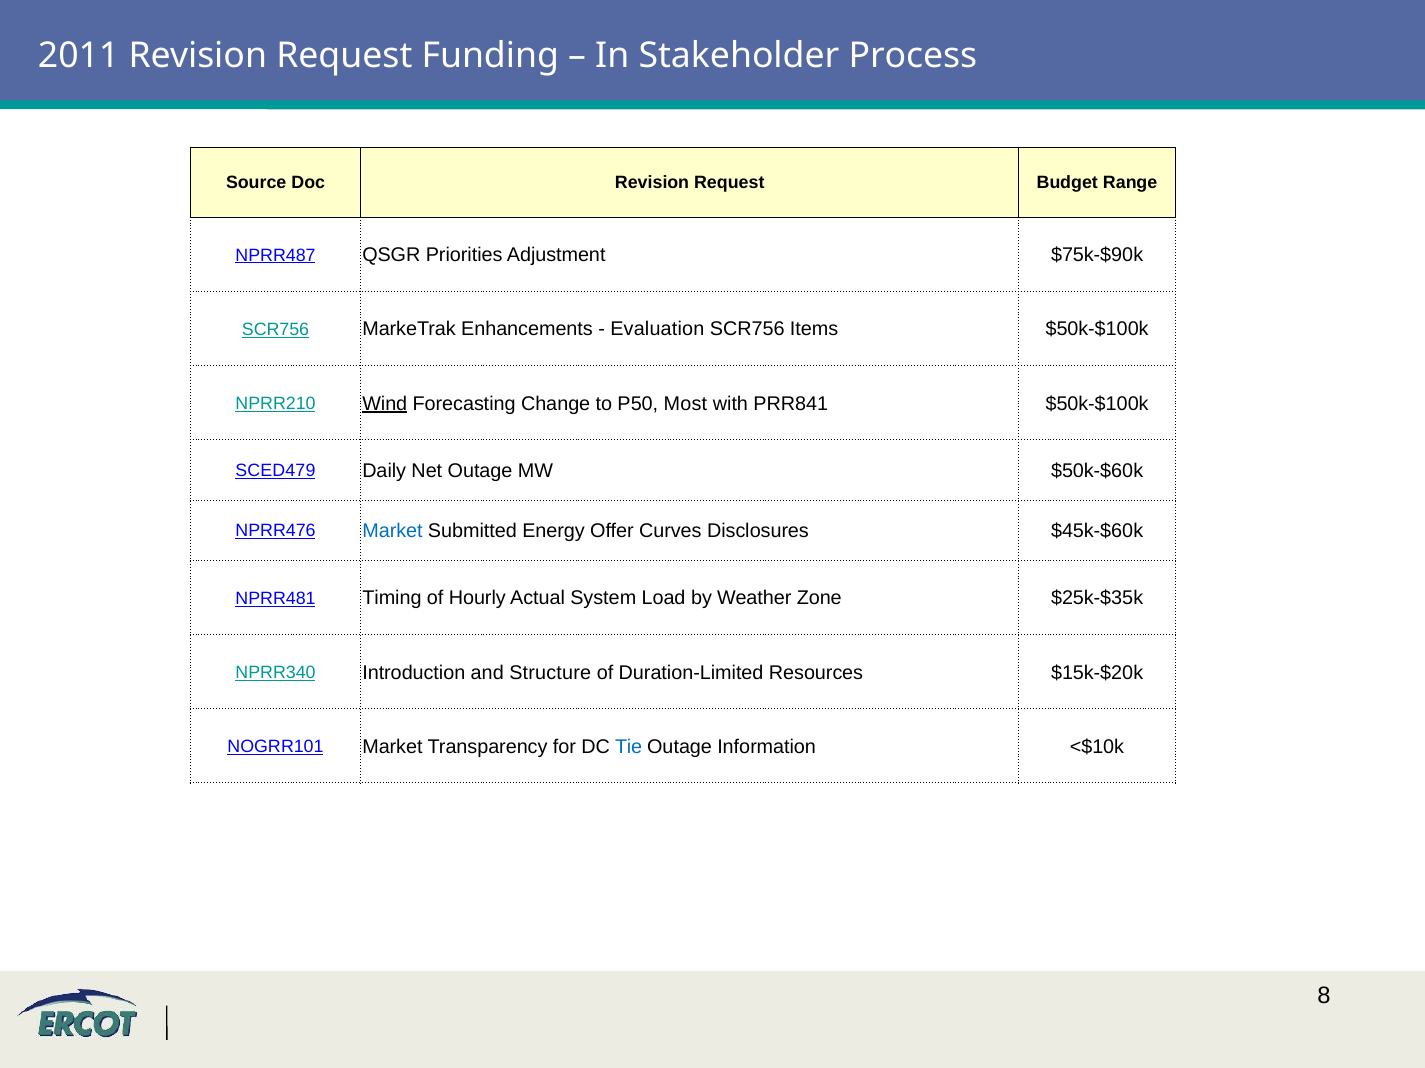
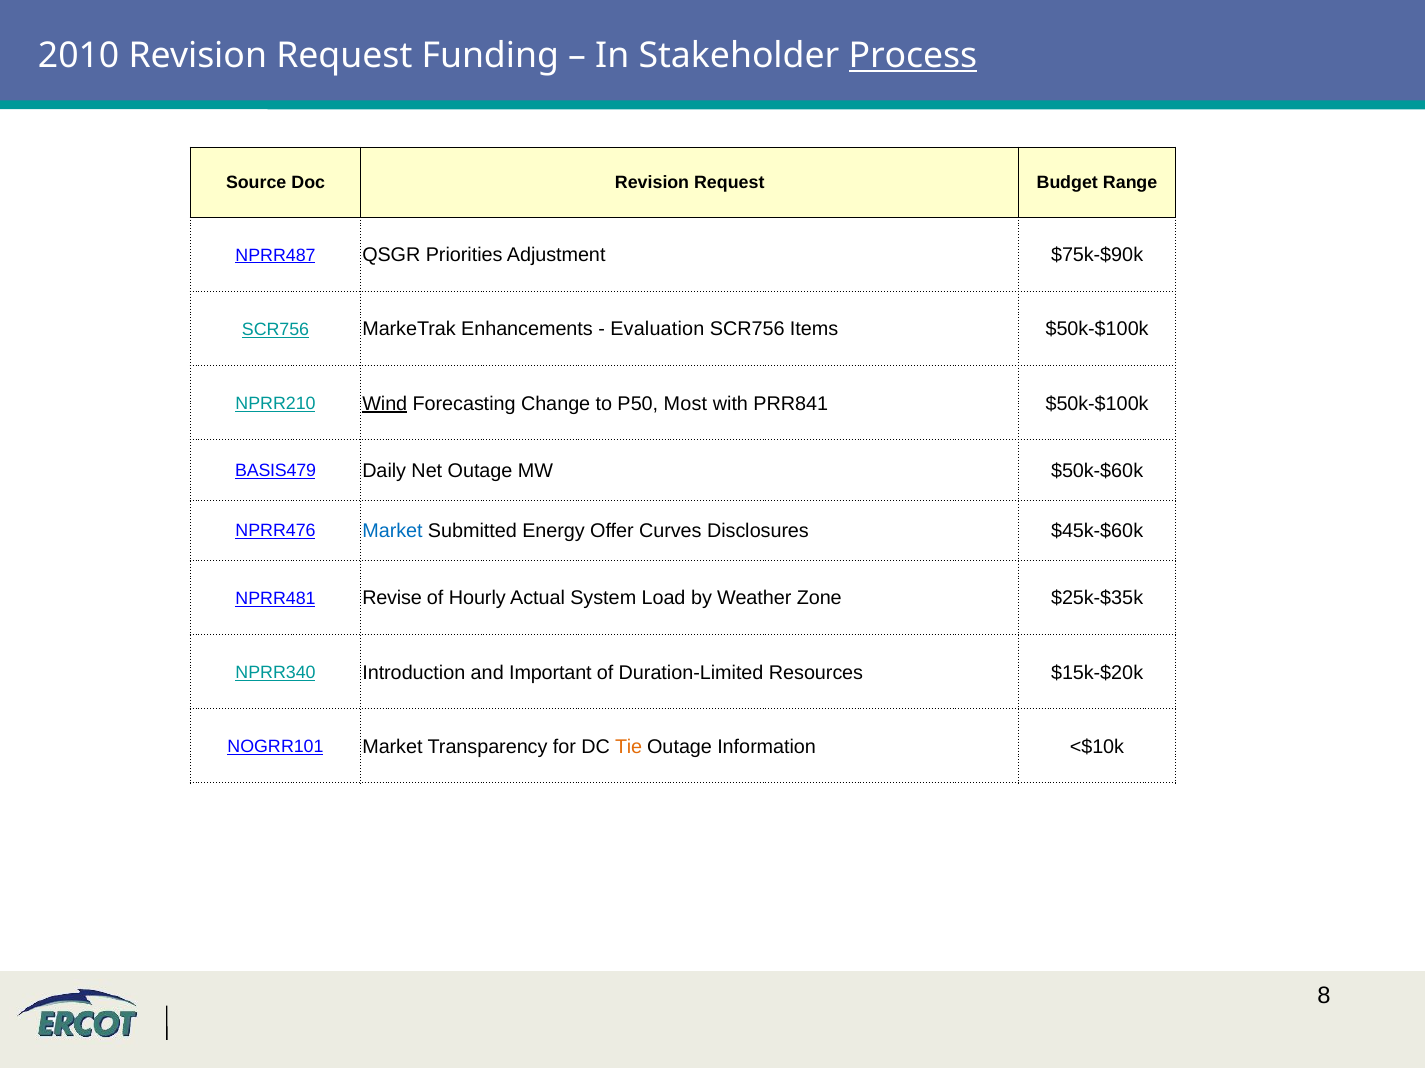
2011: 2011 -> 2010
Process underline: none -> present
SCED479: SCED479 -> BASIS479
Timing: Timing -> Revise
Structure: Structure -> Important
Tie colour: blue -> orange
